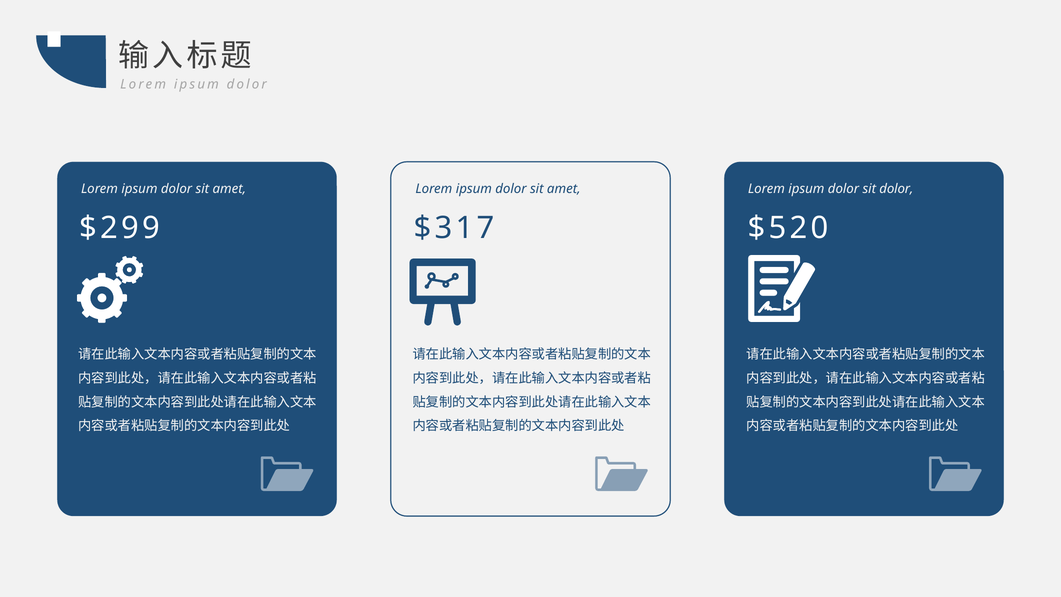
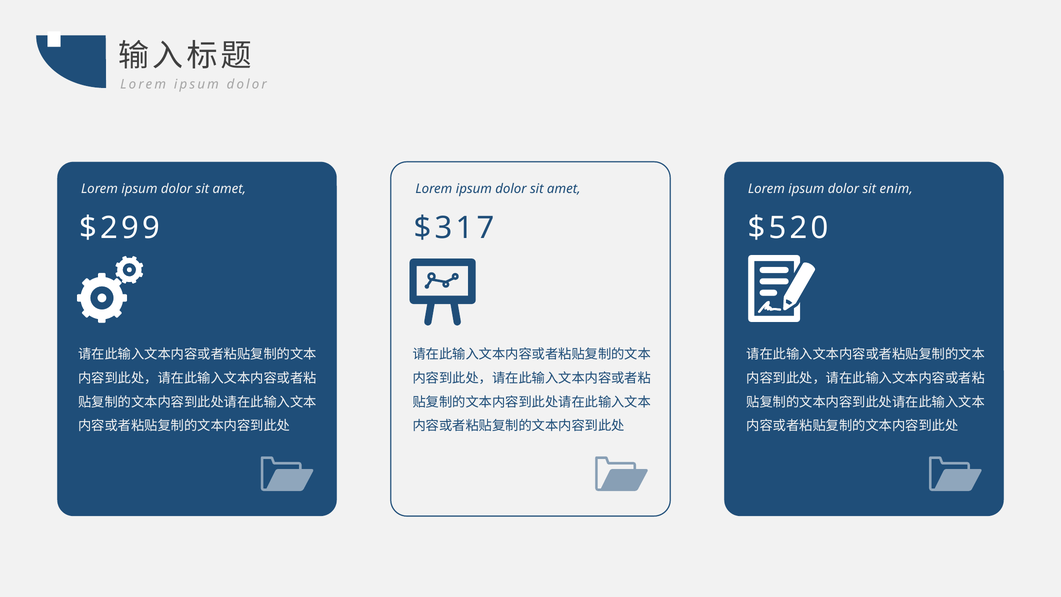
sit dolor: dolor -> enim
